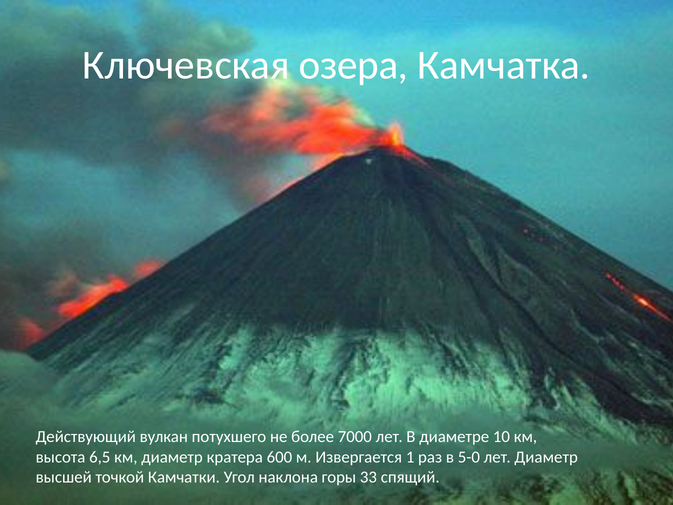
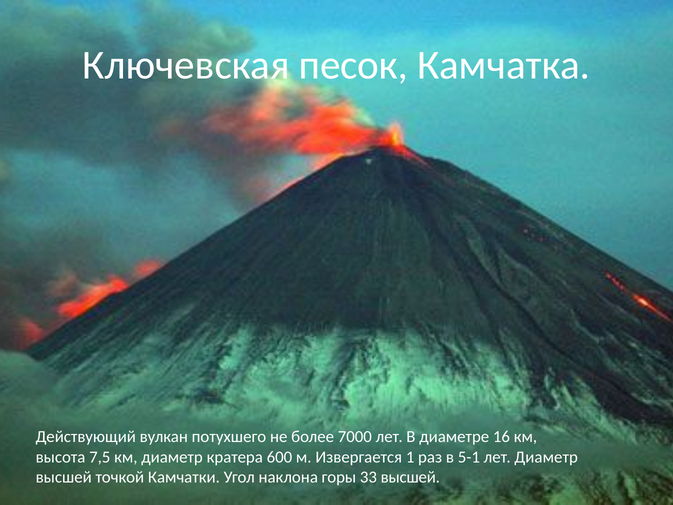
озера: озера -> песок
10: 10 -> 16
6,5: 6,5 -> 7,5
5-0: 5-0 -> 5-1
33 спящий: спящий -> высшей
